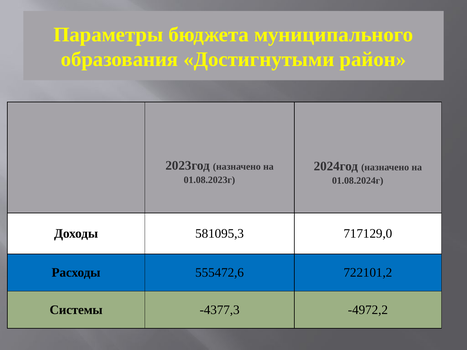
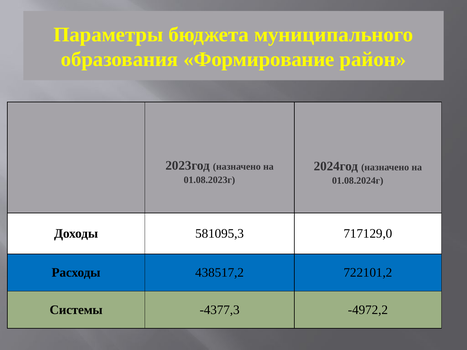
Достигнутыми: Достигнутыми -> Формирование
555472,6: 555472,6 -> 438517,2
